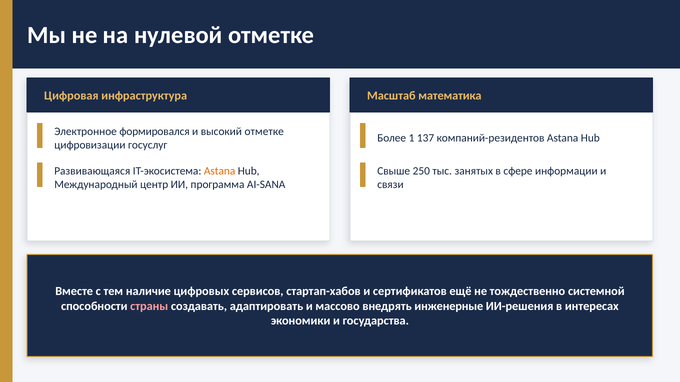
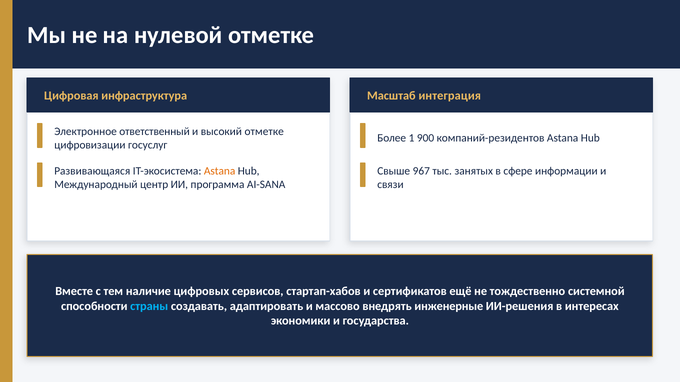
математика: математика -> интеграция
формировался: формировался -> ответственный
137: 137 -> 900
250: 250 -> 967
страны colour: pink -> light blue
